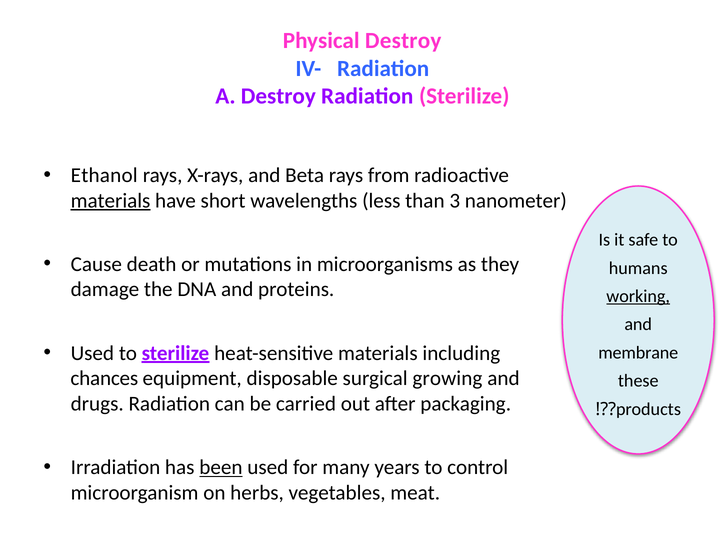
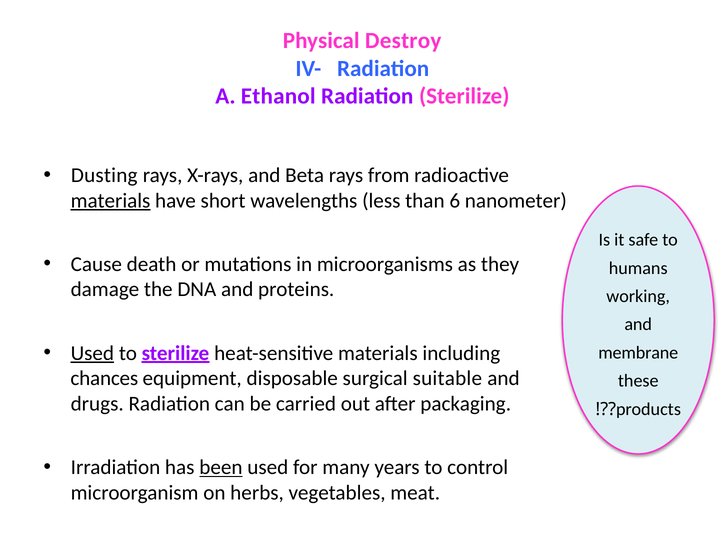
A Destroy: Destroy -> Ethanol
Ethanol: Ethanol -> Dusting
3: 3 -> 6
working underline: present -> none
Used at (92, 354) underline: none -> present
growing: growing -> suitable
